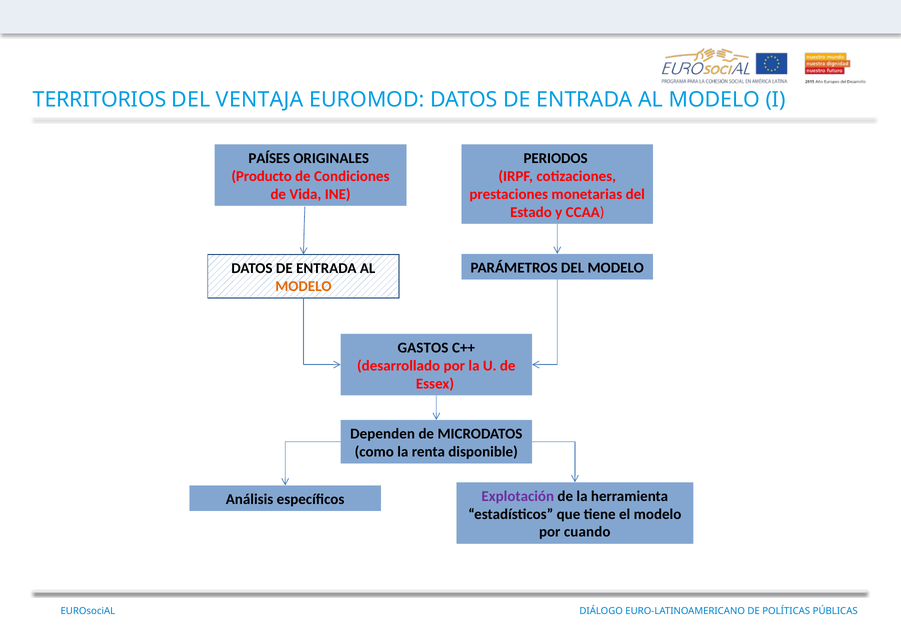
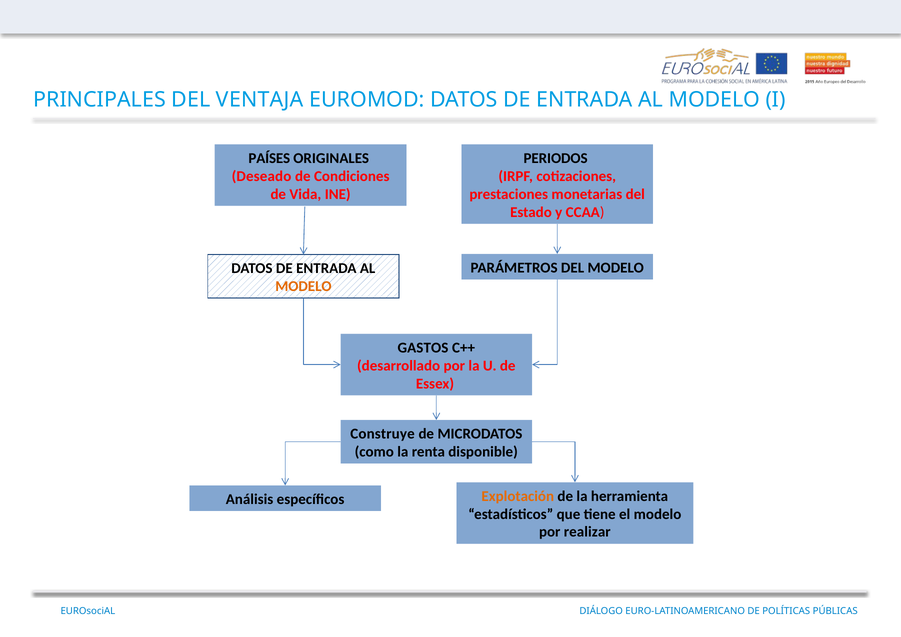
TERRITORIOS: TERRITORIOS -> PRINCIPALES
Producto: Producto -> Deseado
Dependen: Dependen -> Construye
Explotación colour: purple -> orange
cuando: cuando -> realizar
